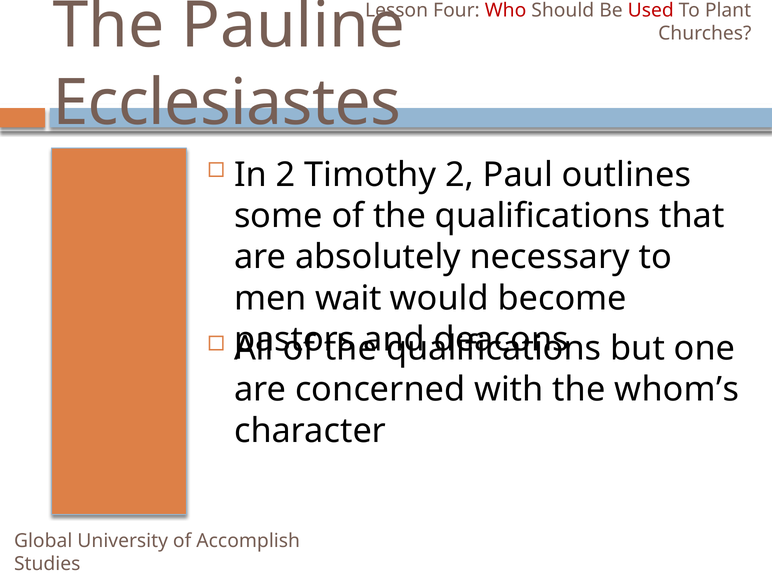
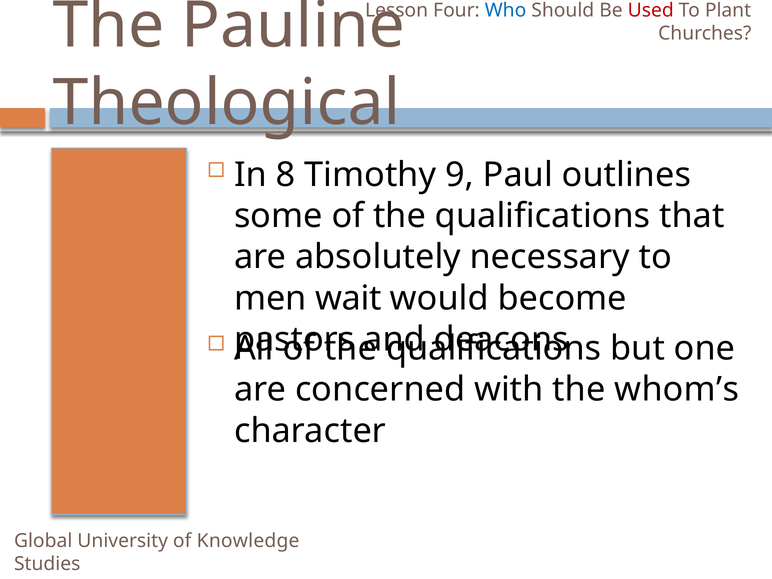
Who colour: red -> blue
Ecclesiastes: Ecclesiastes -> Theological
In 2: 2 -> 8
Timothy 2: 2 -> 9
Accomplish: Accomplish -> Knowledge
